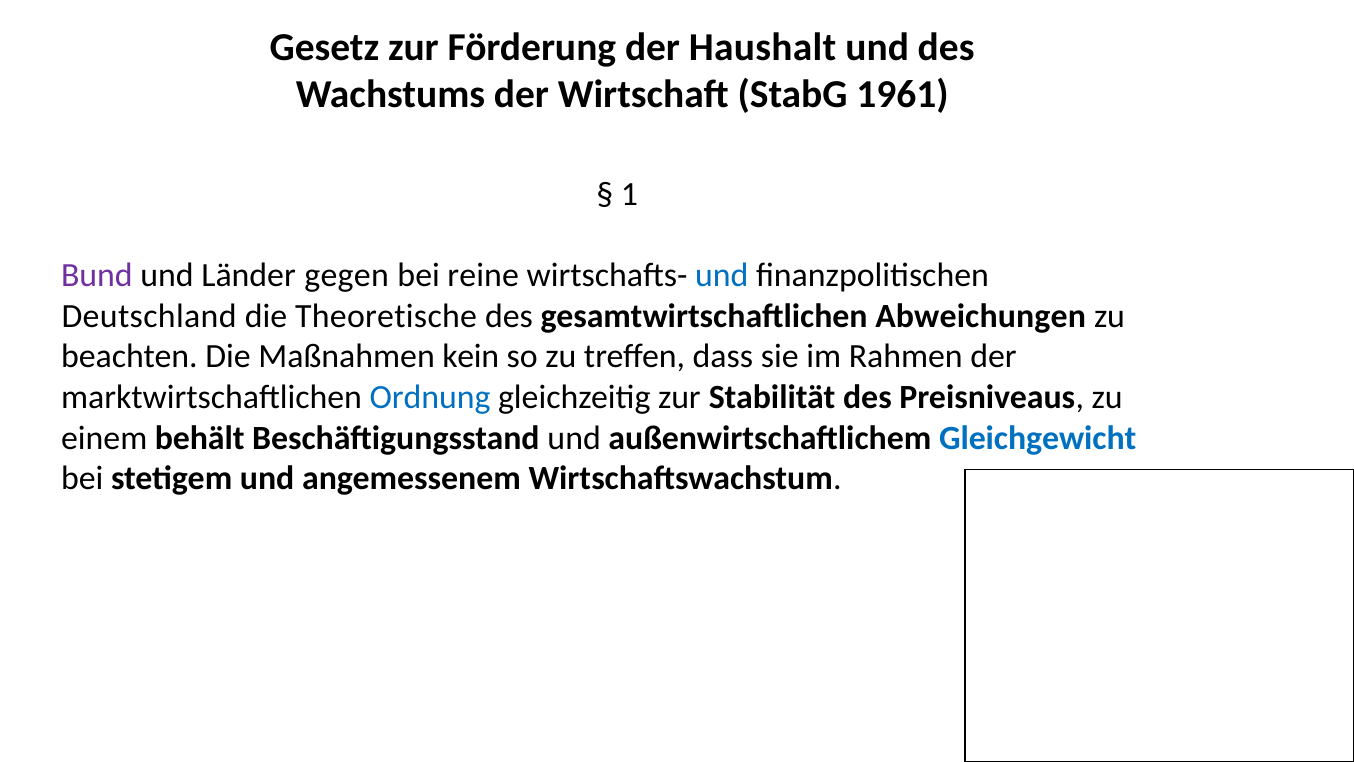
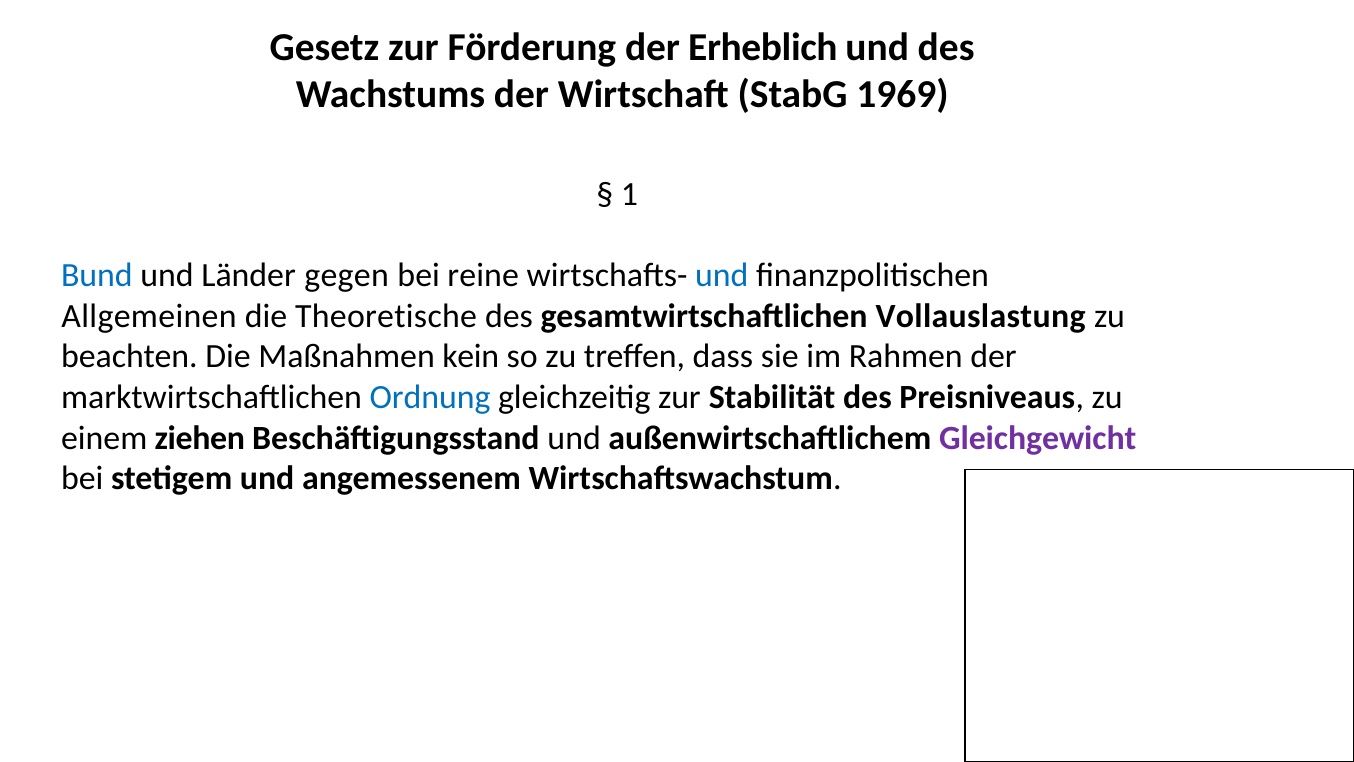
Haushalt: Haushalt -> Erheblich
1961: 1961 -> 1969
Bund colour: purple -> blue
Deutschland: Deutschland -> Allgemeinen
Abweichungen: Abweichungen -> Vollauslastung
behält: behält -> ziehen
Gleichgewicht colour: blue -> purple
